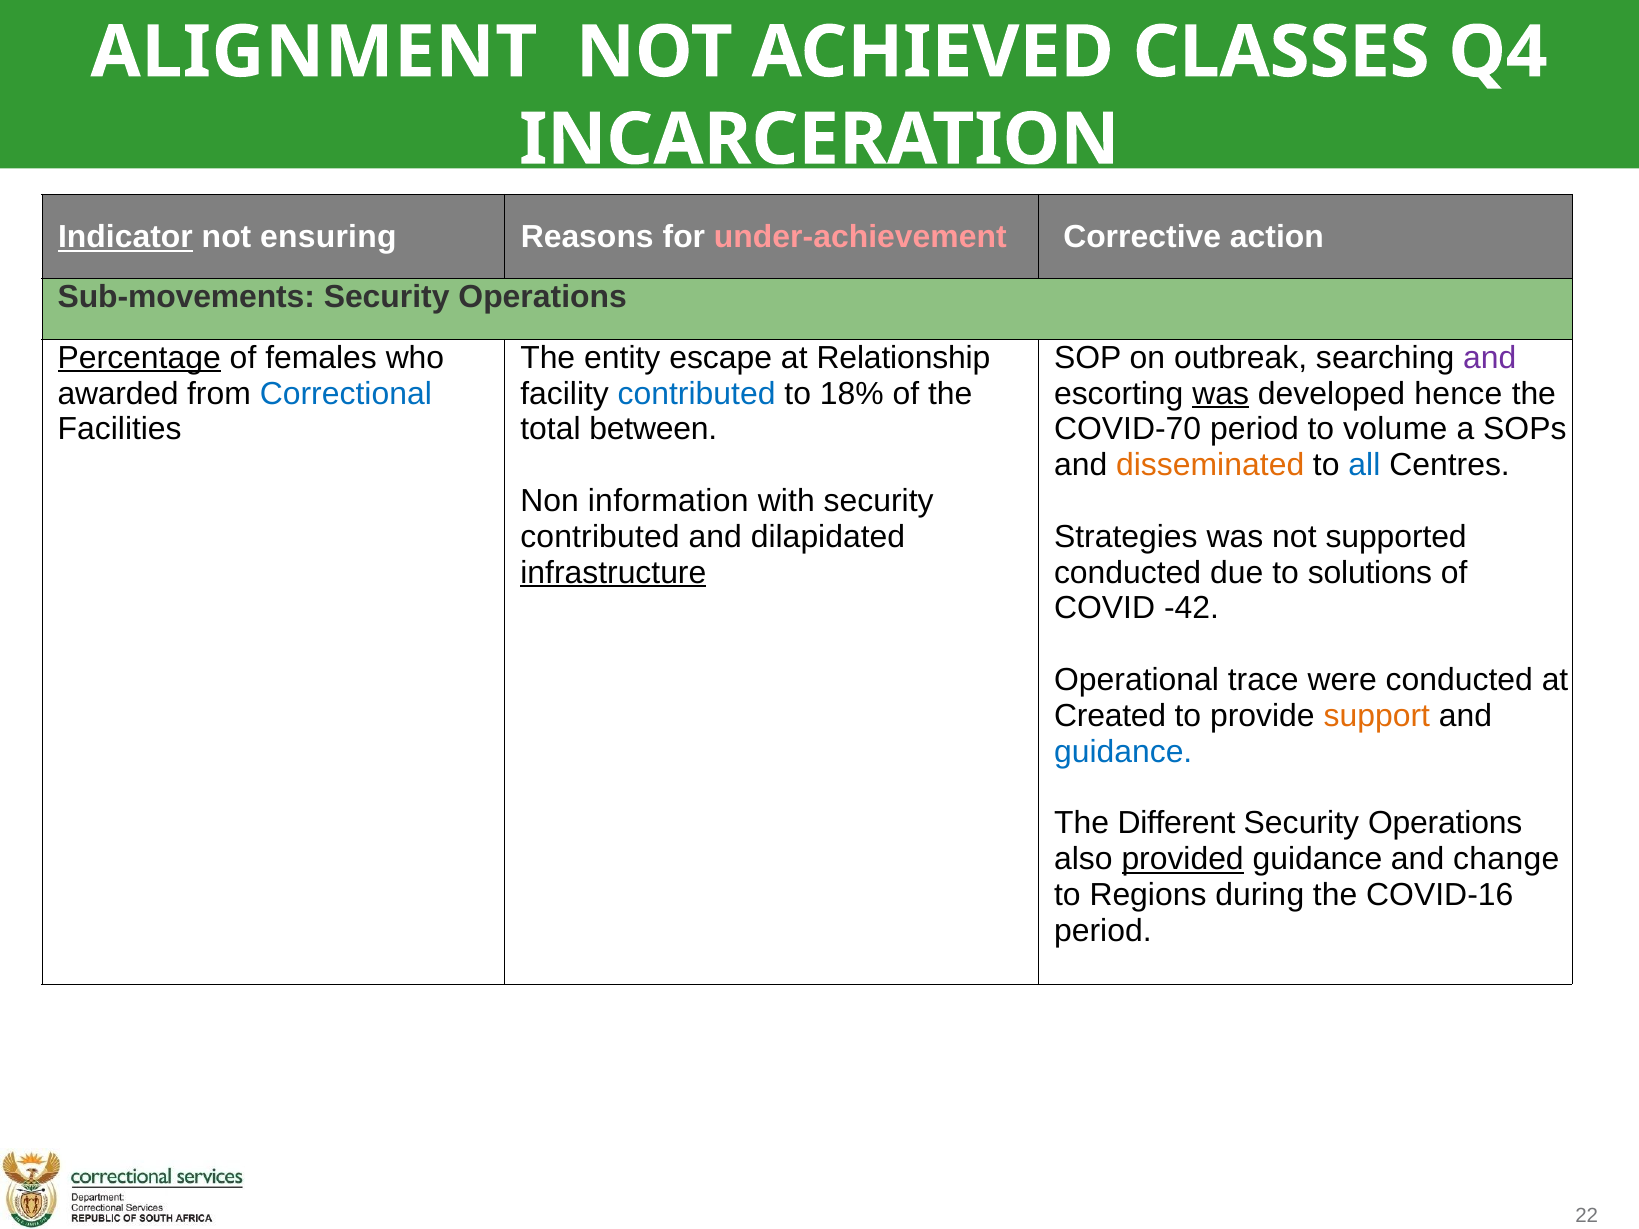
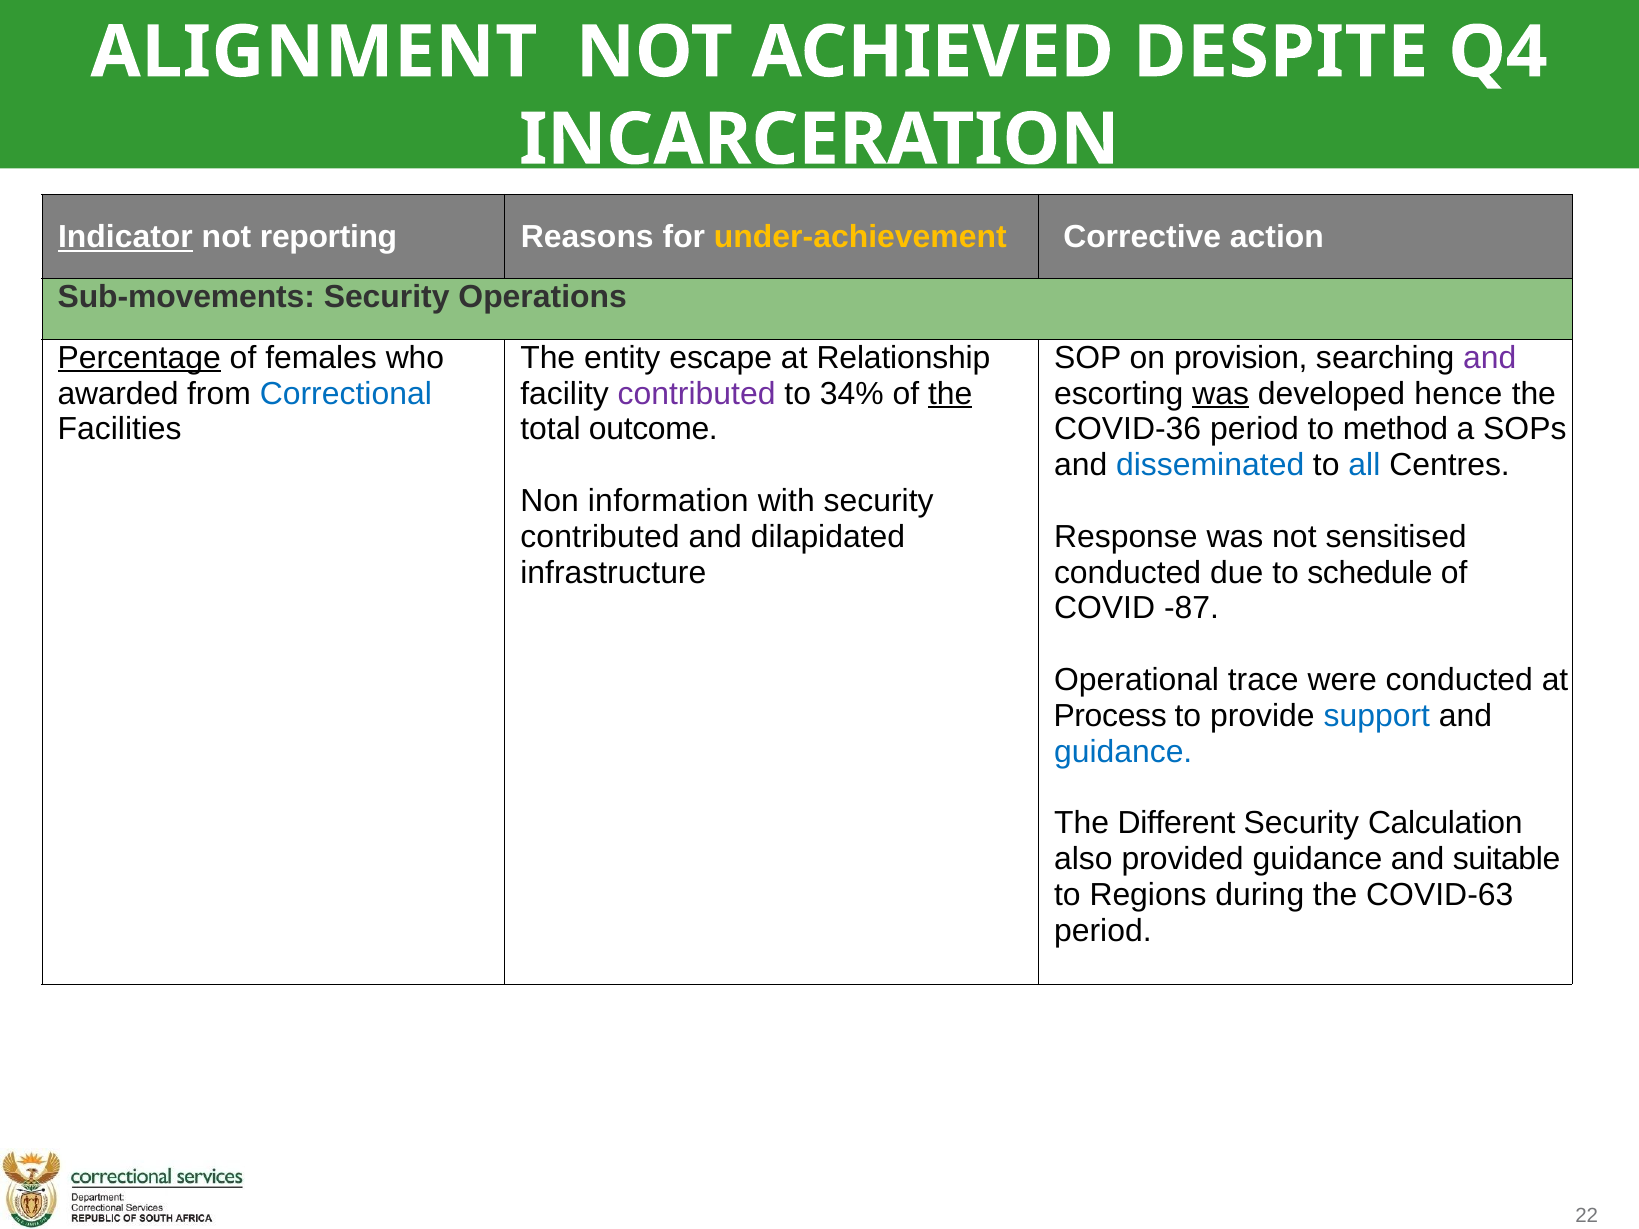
CLASSES: CLASSES -> DESPITE
ensuring: ensuring -> reporting
under-achievement colour: pink -> yellow
outbreak: outbreak -> provision
contributed at (697, 394) colour: blue -> purple
18%: 18% -> 34%
the at (950, 394) underline: none -> present
between: between -> outcome
COVID-70: COVID-70 -> COVID-36
volume: volume -> method
disseminated colour: orange -> blue
Strategies: Strategies -> Response
supported: supported -> sensitised
infrastructure underline: present -> none
solutions: solutions -> schedule
-42: -42 -> -87
Created: Created -> Process
support colour: orange -> blue
Operations at (1445, 823): Operations -> Calculation
provided underline: present -> none
change: change -> suitable
COVID-16: COVID-16 -> COVID-63
